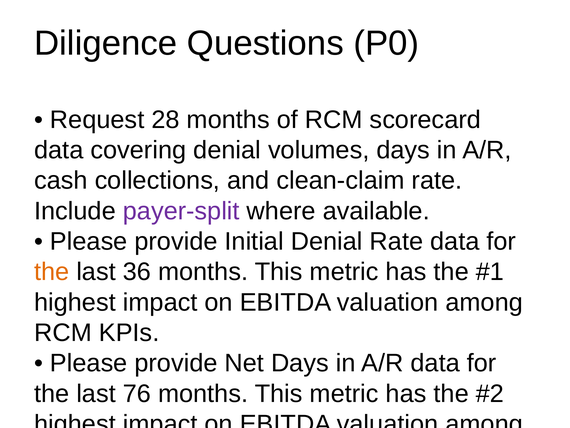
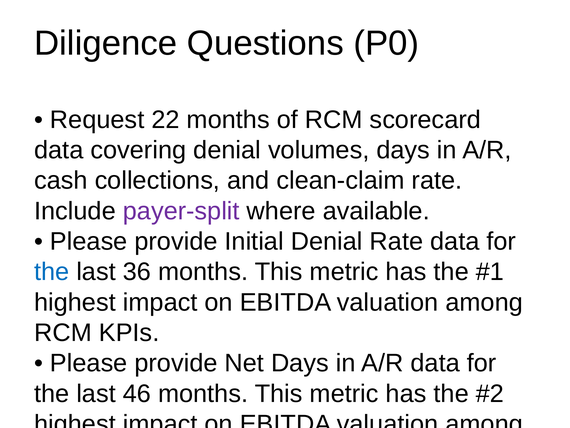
28: 28 -> 22
the at (52, 272) colour: orange -> blue
76: 76 -> 46
